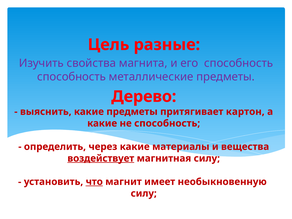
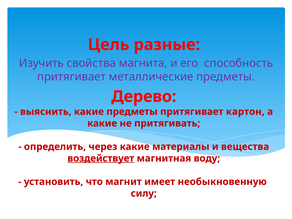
способность at (72, 77): способность -> притягивает
не способность: способность -> притягивать
магнитная силу: силу -> воду
что underline: present -> none
